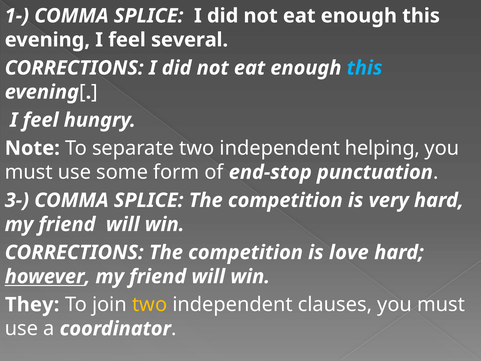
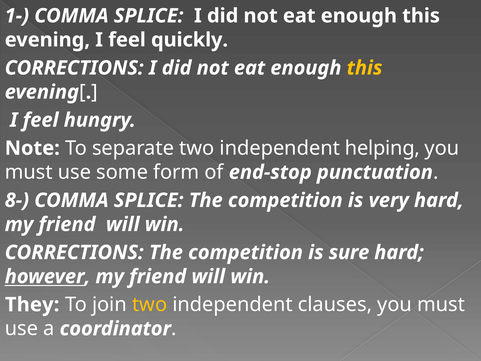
several: several -> quickly
this at (365, 68) colour: light blue -> yellow
3-: 3- -> 8-
love: love -> sure
